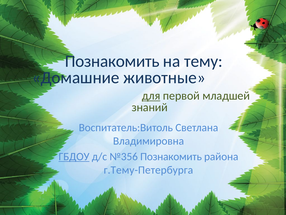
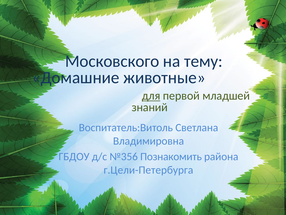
Познакомить at (112, 61): Познакомить -> Московского
ГБДОУ underline: present -> none
г.Тему-Петербурга: г.Тему-Петербурга -> г.Цели-Петербурга
